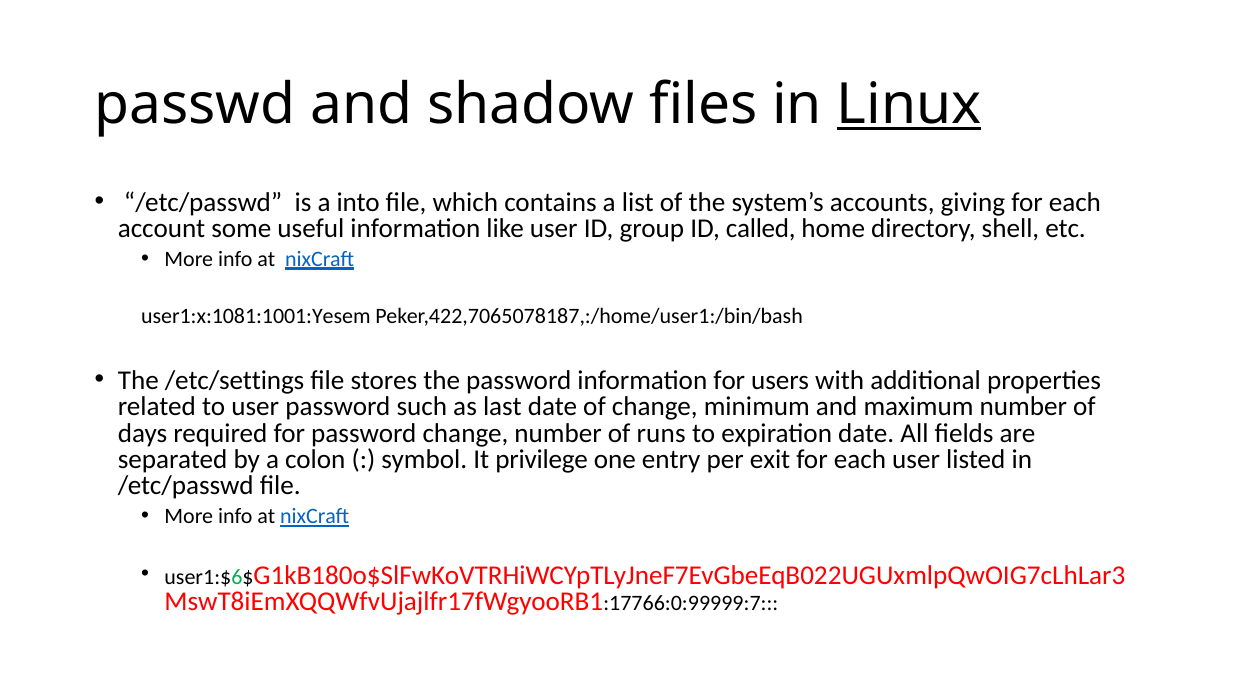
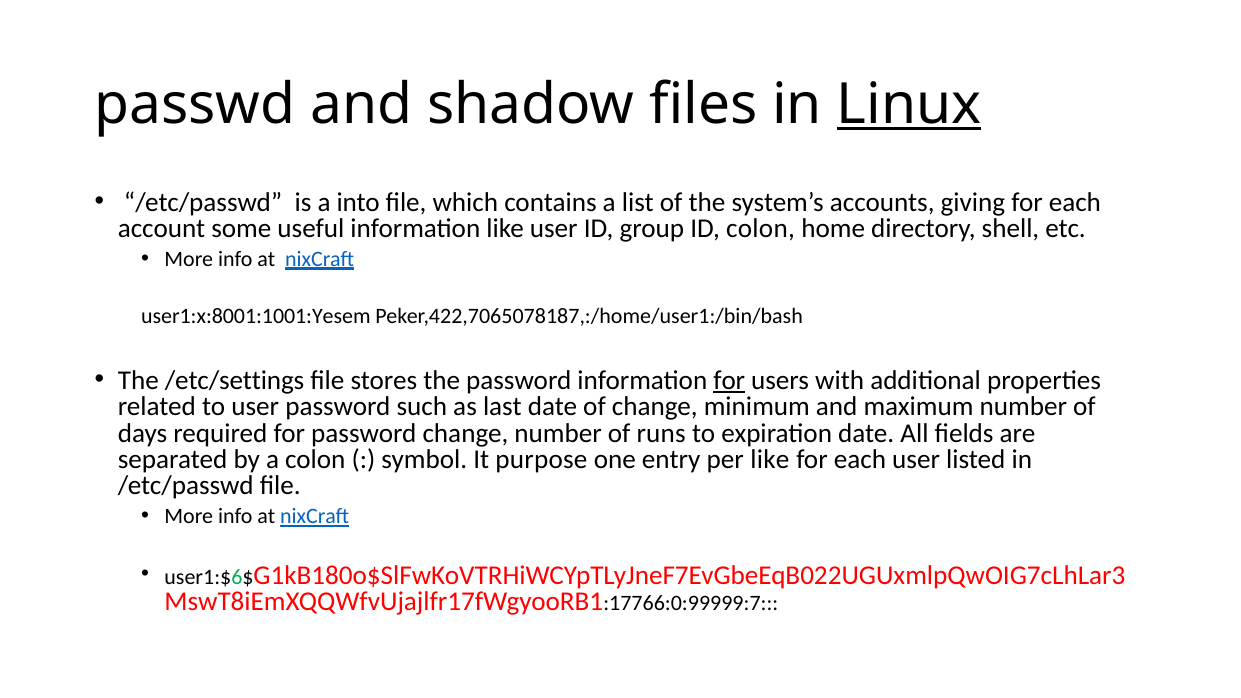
ID called: called -> colon
user1:x:1081:1001:Yesem: user1:x:1081:1001:Yesem -> user1:x:8001:1001:Yesem
for at (729, 381) underline: none -> present
privilege: privilege -> purpose
per exit: exit -> like
